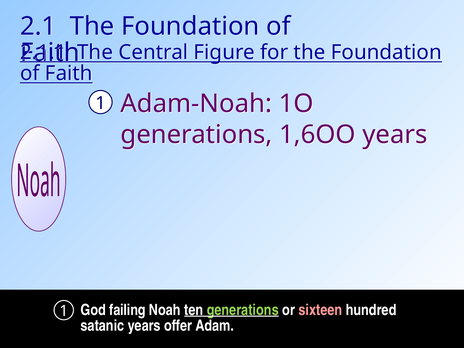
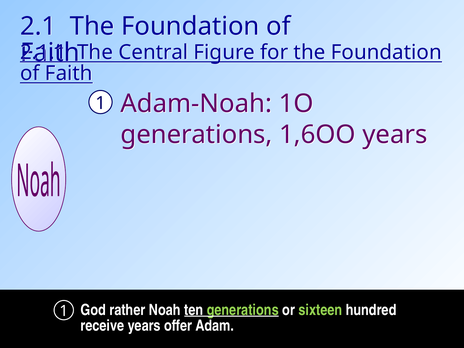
failing: failing -> rather
sixteen colour: pink -> light green
satanic: satanic -> receive
